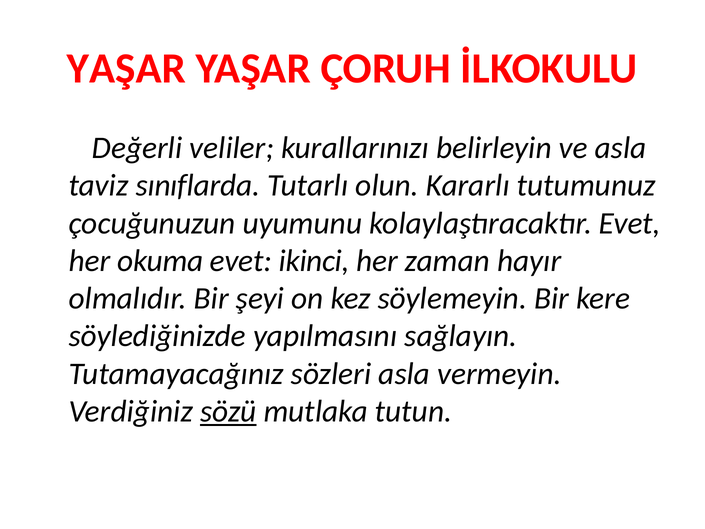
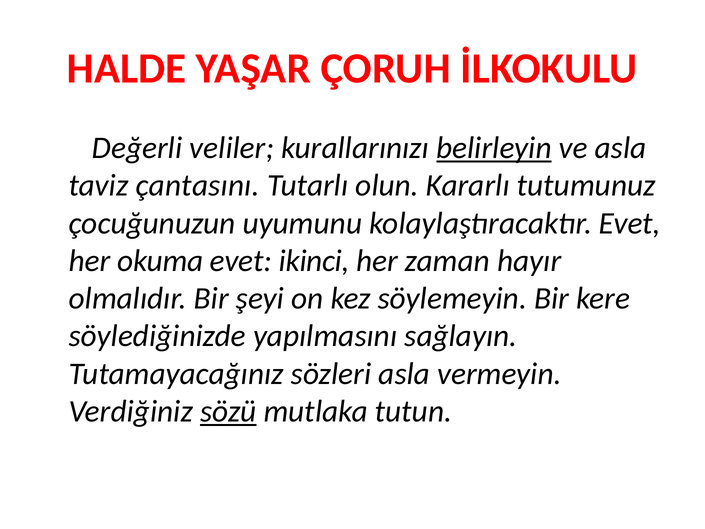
YAŞAR at (127, 68): YAŞAR -> HALDE
belirleyin underline: none -> present
sınıflarda: sınıflarda -> çantasını
